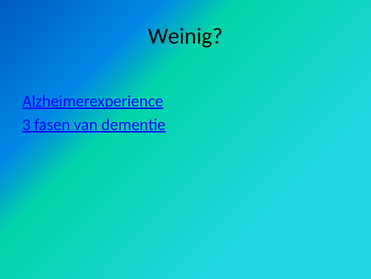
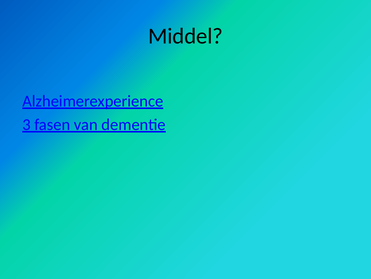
Weinig: Weinig -> Middel
